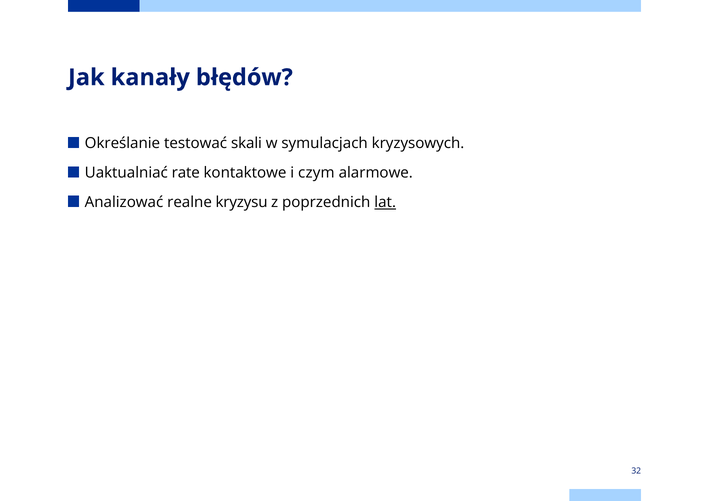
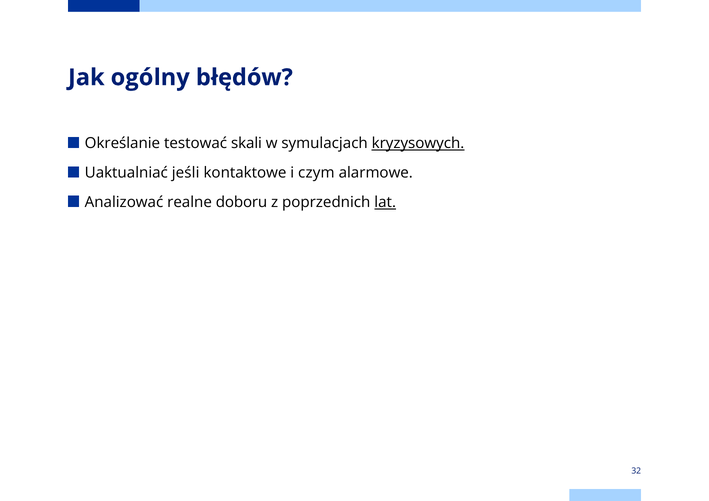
kanały: kanały -> ogólny
kryzysowych underline: none -> present
rate: rate -> jeśli
kryzysu: kryzysu -> doboru
